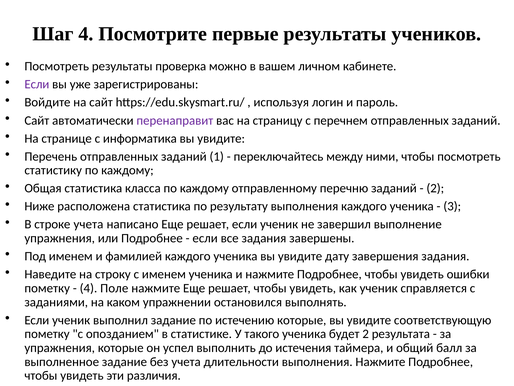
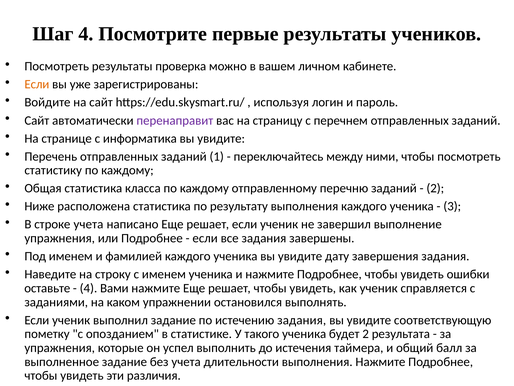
Если at (37, 84) colour: purple -> orange
пометку at (47, 288): пометку -> оставьте
Поле: Поле -> Вами
истечению которые: которые -> задания
